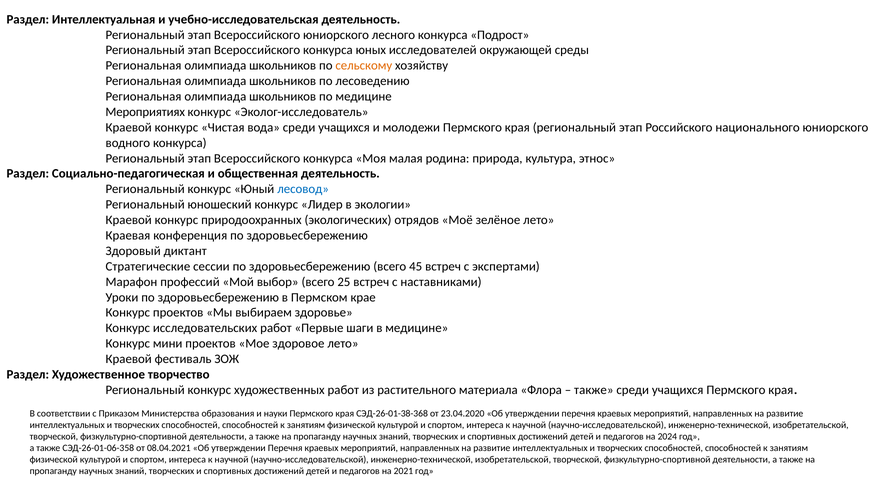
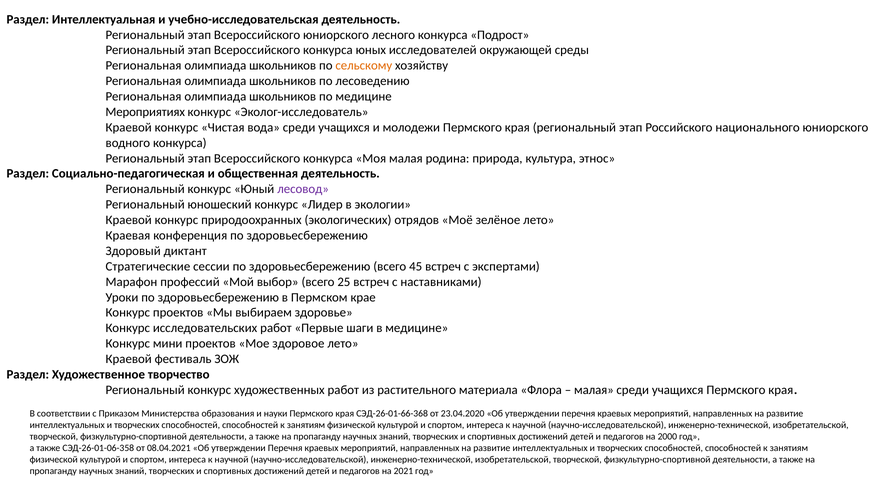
лесовод colour: blue -> purple
также at (594, 390): также -> малая
СЭД-26-01-38-368: СЭД-26-01-38-368 -> СЭД-26-01-66-368
2024: 2024 -> 2000
